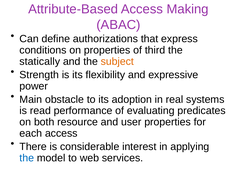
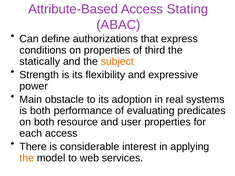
Making: Making -> Stating
is read: read -> both
the at (27, 158) colour: blue -> orange
